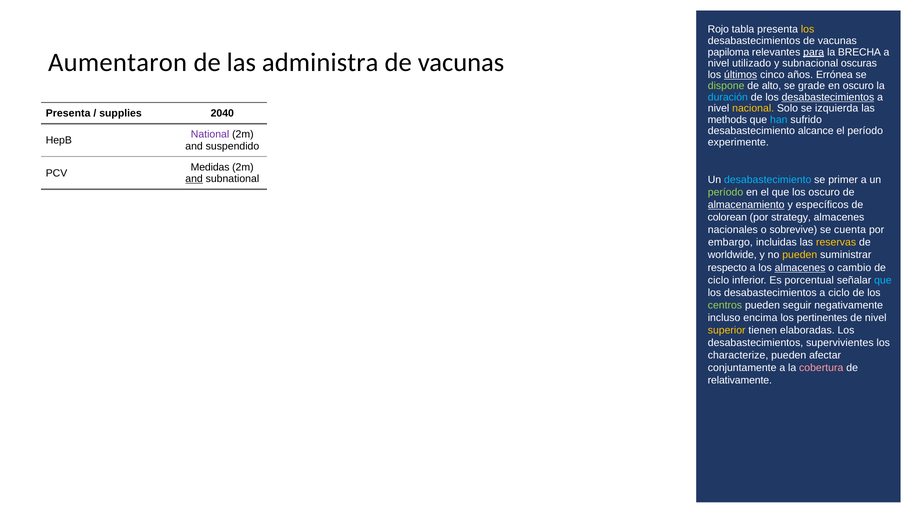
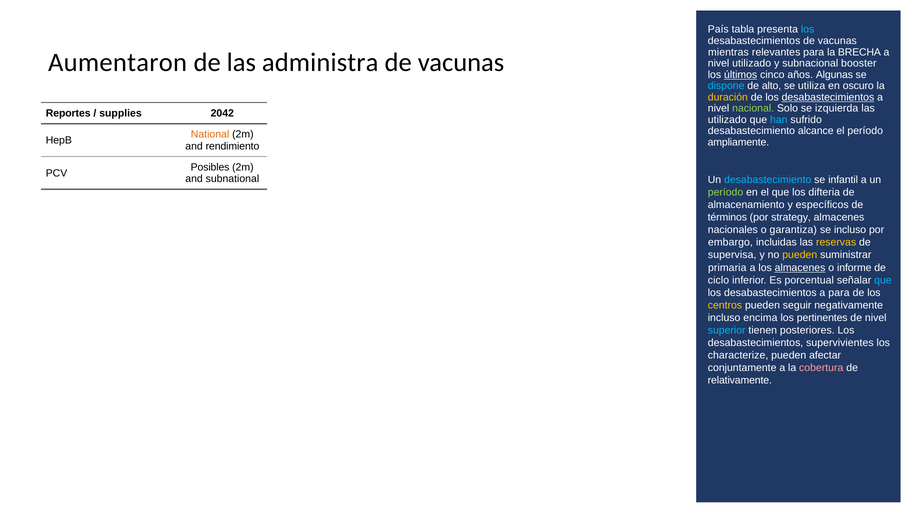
Rojo: Rojo -> País
los at (808, 29) colour: yellow -> light blue
papiloma: papiloma -> mientras
para at (814, 52) underline: present -> none
oscuras: oscuras -> booster
Errónea: Errónea -> Algunas
dispone colour: light green -> light blue
grade: grade -> utiliza
duración colour: light blue -> yellow
nacional colour: yellow -> light green
Presenta at (68, 113): Presenta -> Reportes
2040: 2040 -> 2042
methods at (727, 120): methods -> utilizado
National colour: purple -> orange
experimente: experimente -> ampliamente
suspendido: suspendido -> rendimiento
Medidas: Medidas -> Posibles
and at (194, 179) underline: present -> none
primer: primer -> infantil
los oscuro: oscuro -> difteria
almacenamiento underline: present -> none
colorean: colorean -> términos
sobrevive: sobrevive -> garantiza
se cuenta: cuenta -> incluso
worldwide: worldwide -> supervisa
respecto: respecto -> primaria
cambio: cambio -> informe
a ciclo: ciclo -> para
centros colour: light green -> yellow
superior colour: yellow -> light blue
elaboradas: elaboradas -> posteriores
